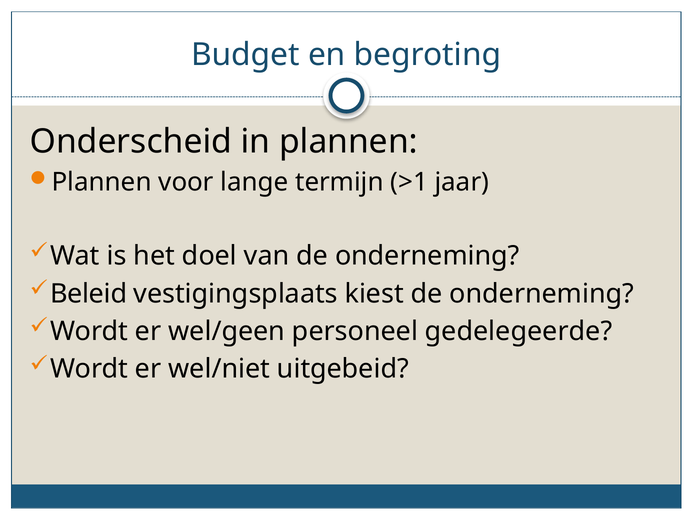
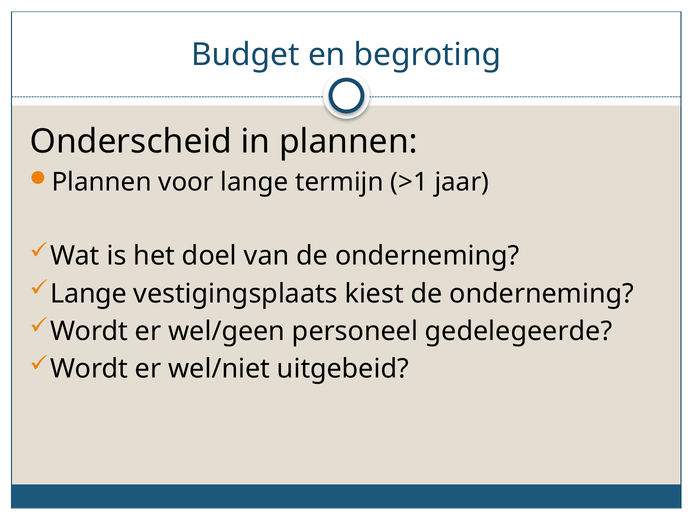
Beleid at (89, 294): Beleid -> Lange
